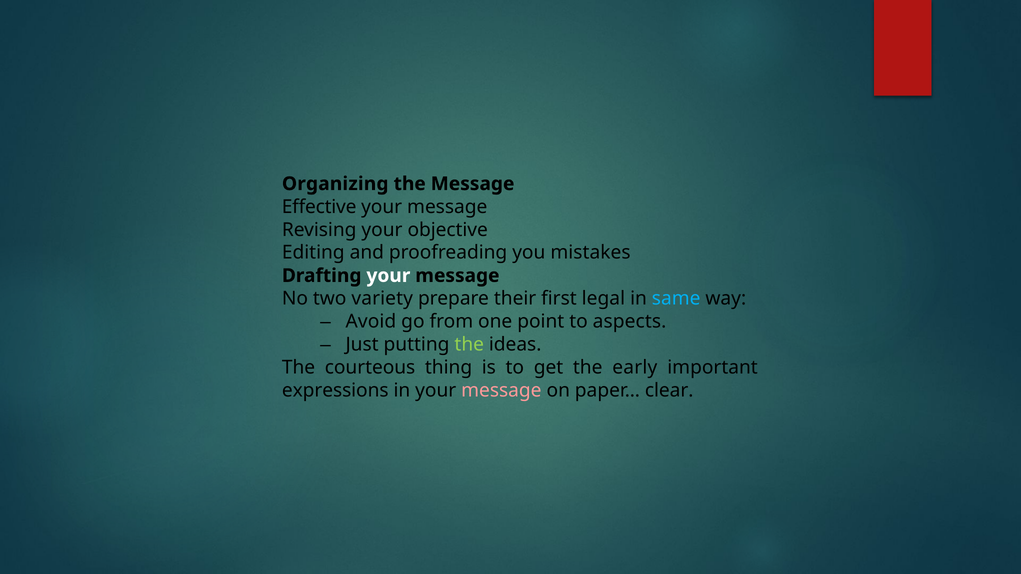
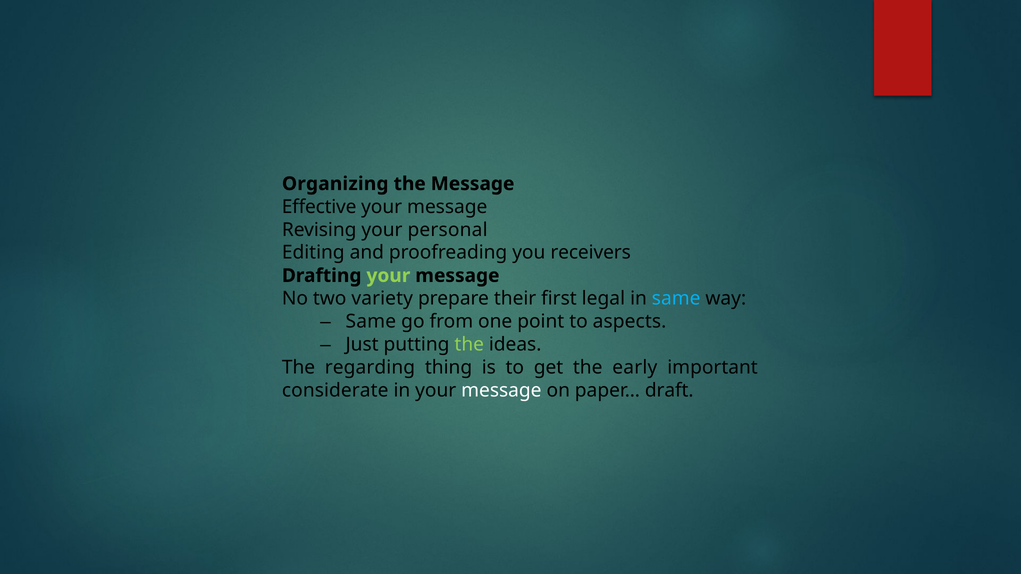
objective: objective -> personal
mistakes: mistakes -> receivers
your at (388, 276) colour: white -> light green
Avoid at (371, 322): Avoid -> Same
courteous: courteous -> regarding
expressions: expressions -> considerate
message at (501, 391) colour: pink -> white
clear: clear -> draft
